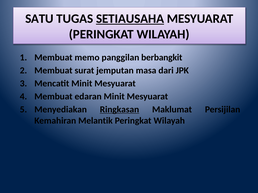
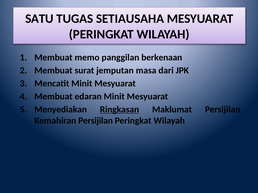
SETIAUSAHA underline: present -> none
berbangkit: berbangkit -> berkenaan
Kemahiran Melantik: Melantik -> Persijilan
